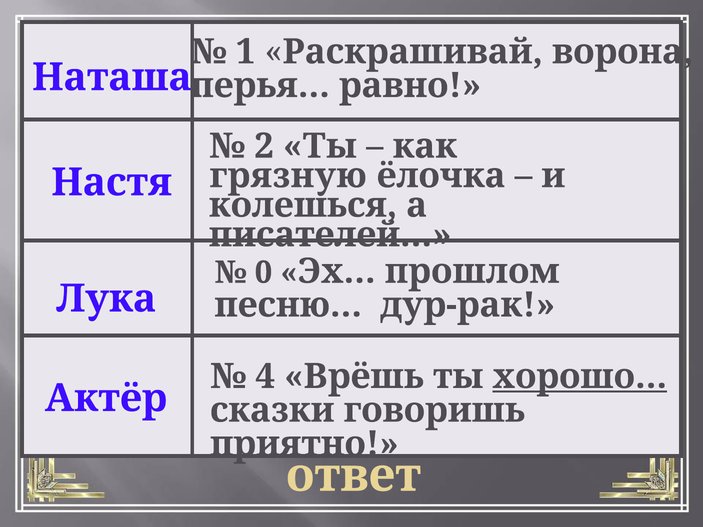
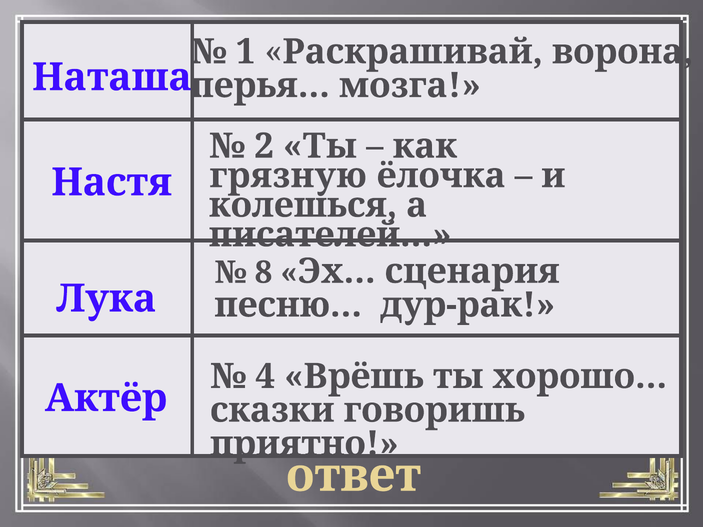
равно: равно -> мозга
0: 0 -> 8
прошлом: прошлом -> сценария
хорошо… underline: present -> none
